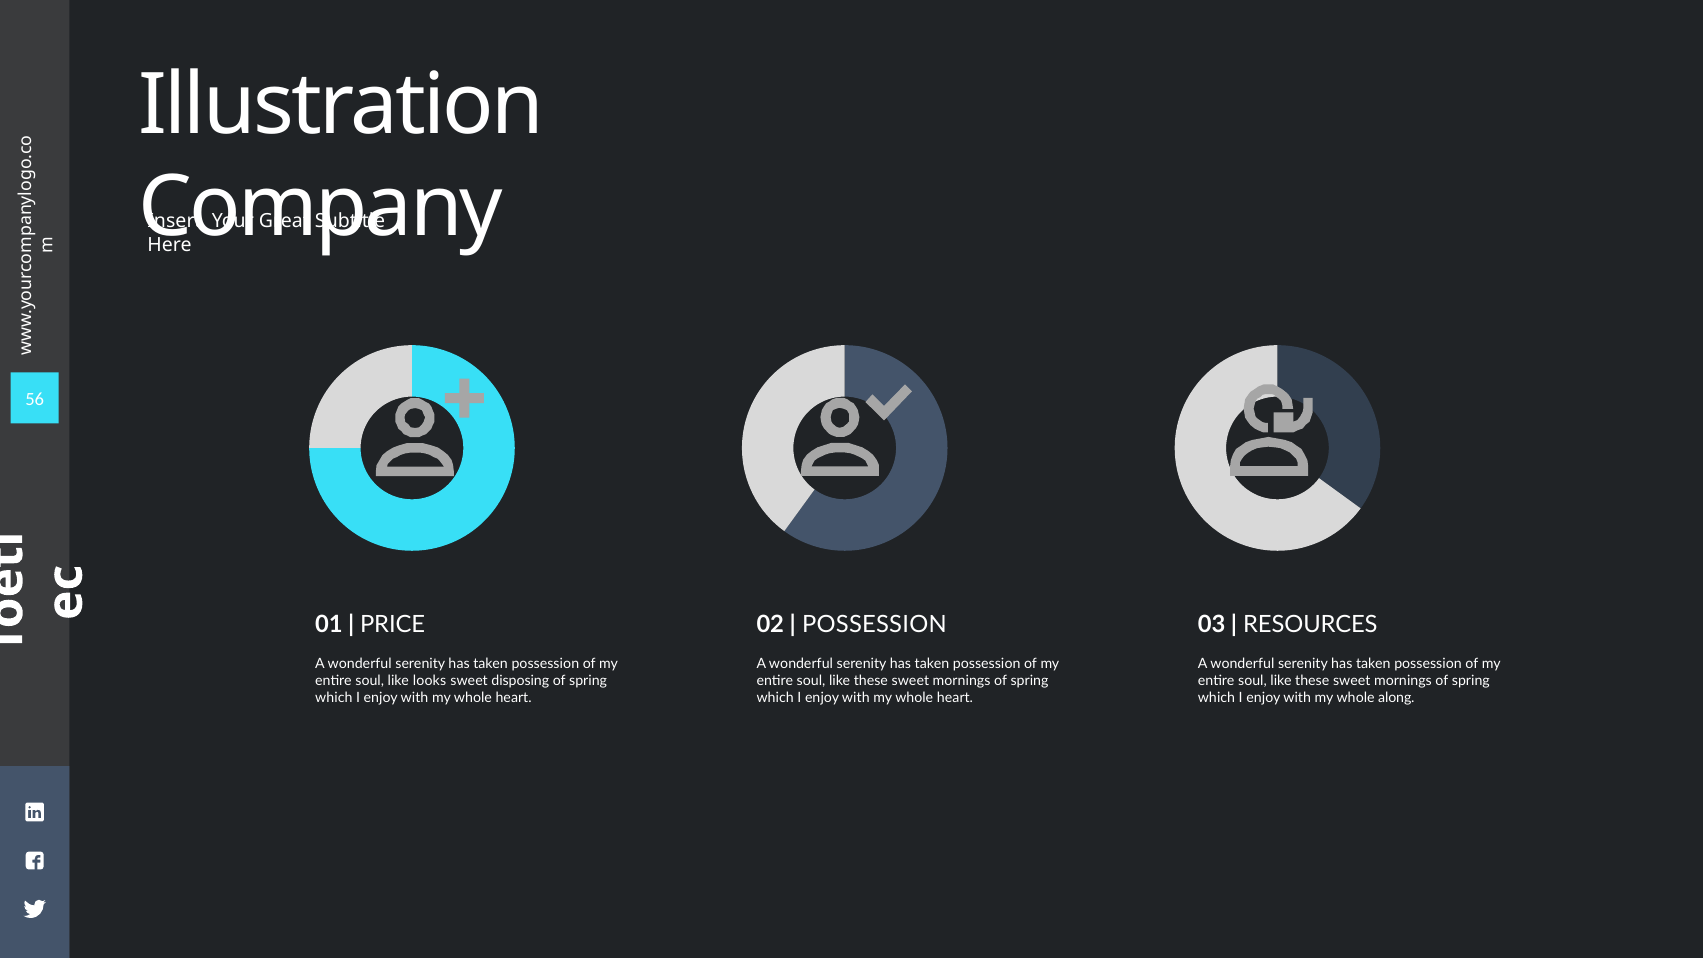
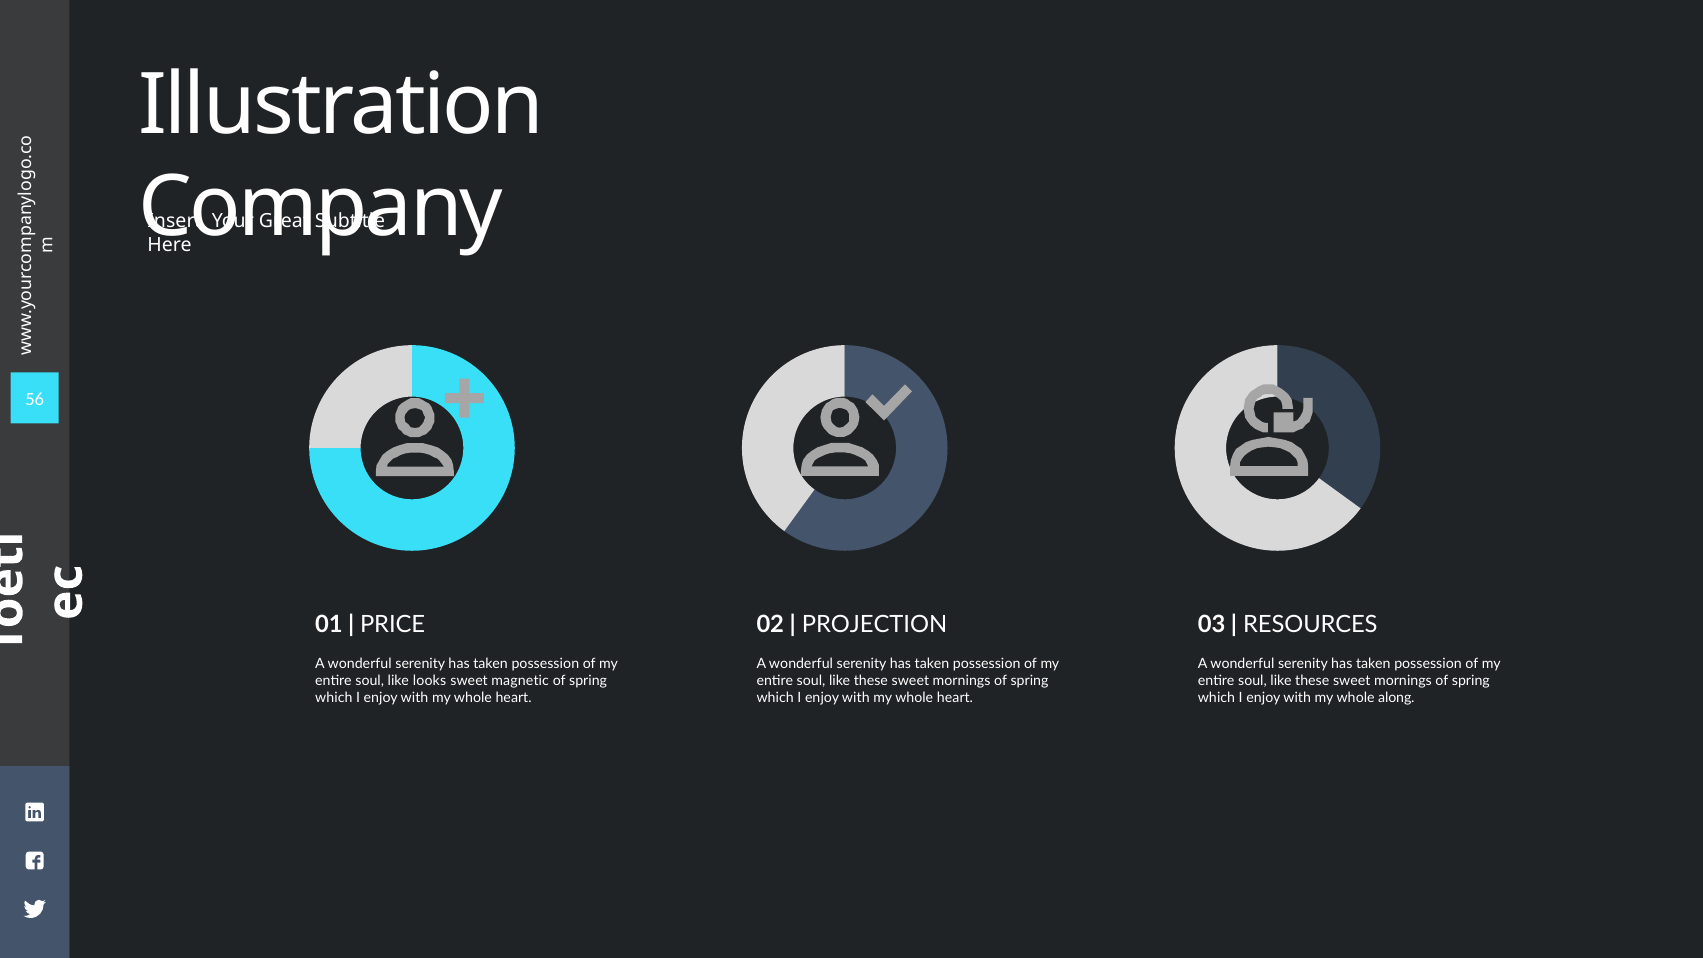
POSSESSION at (874, 624): POSSESSION -> PROJECTION
disposing: disposing -> magnetic
